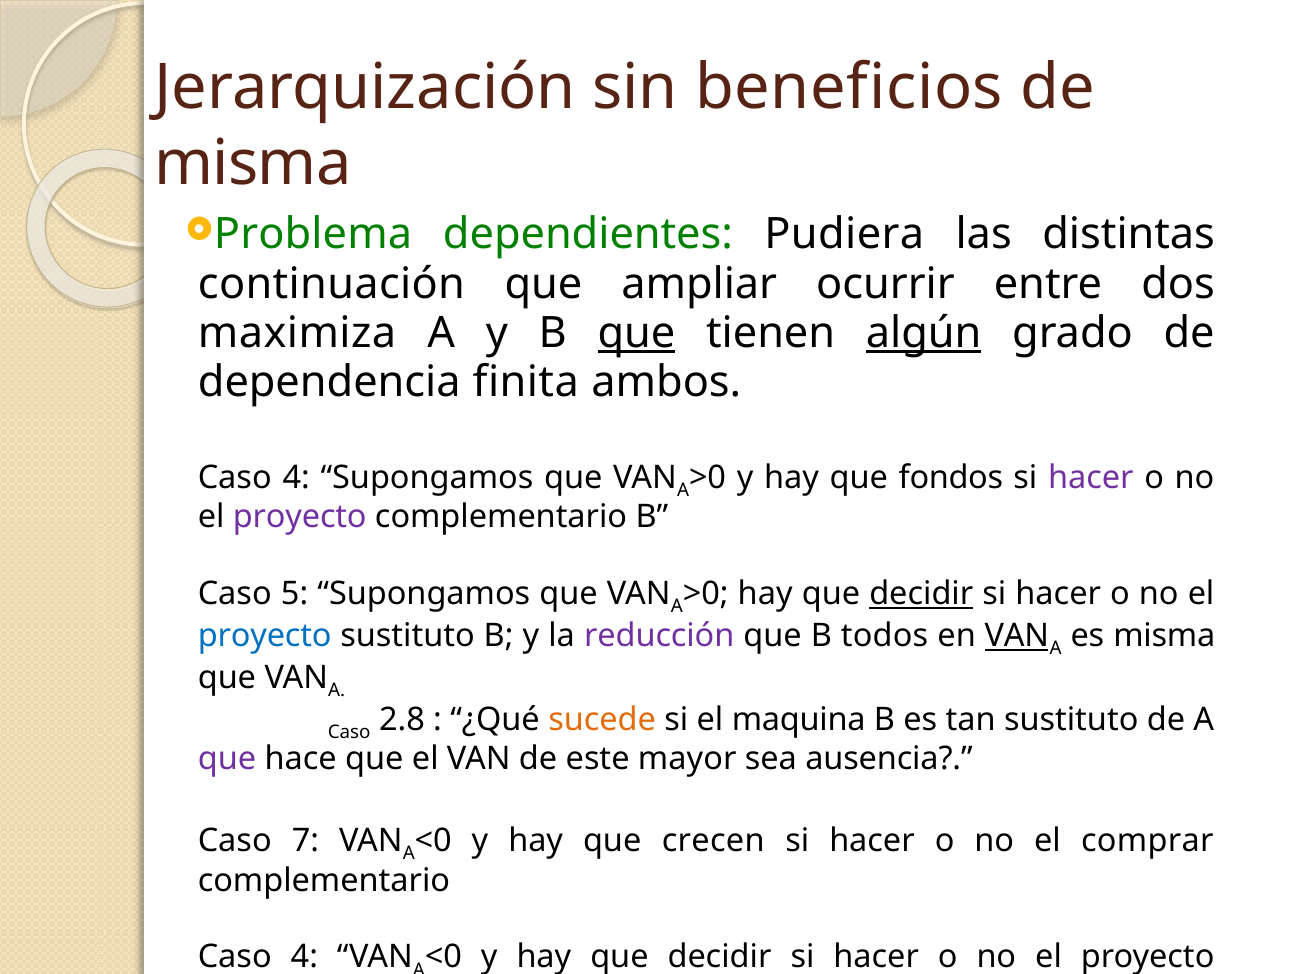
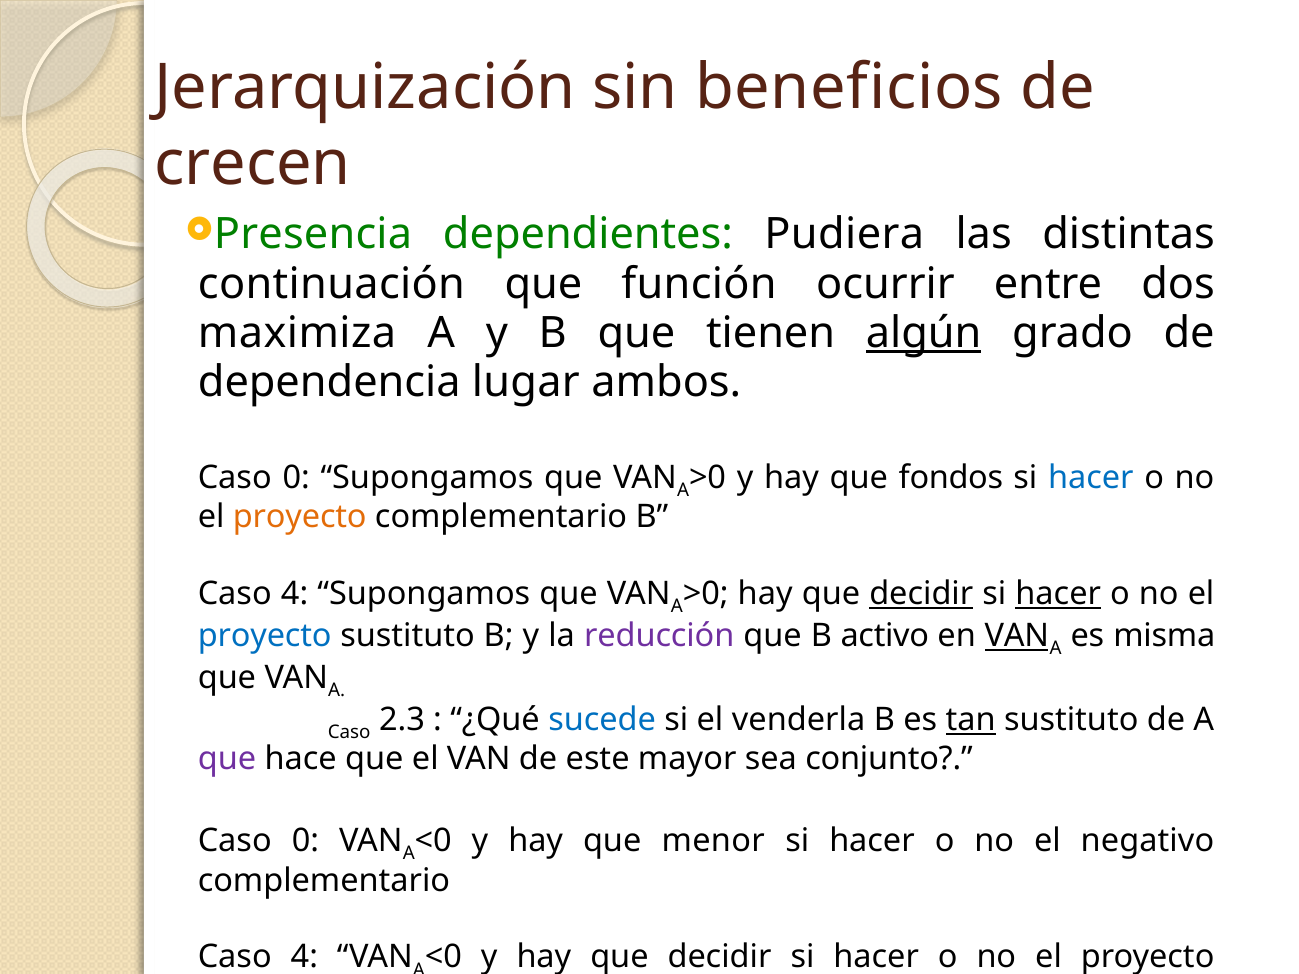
misma at (253, 163): misma -> crecen
Problema: Problema -> Presencia
ampliar: ampliar -> función
que at (636, 333) underline: present -> none
finita: finita -> lugar
4 at (296, 478): 4 -> 0
hacer at (1091, 478) colour: purple -> blue
proyecto at (300, 517) colour: purple -> orange
5 at (295, 594): 5 -> 4
hacer at (1058, 594) underline: none -> present
todos: todos -> activo
2.8: 2.8 -> 2.3
sucede colour: orange -> blue
maquina: maquina -> venderla
tan underline: none -> present
ausencia: ausencia -> conjunto
7 at (305, 841): 7 -> 0
crecen: crecen -> menor
comprar: comprar -> negativo
